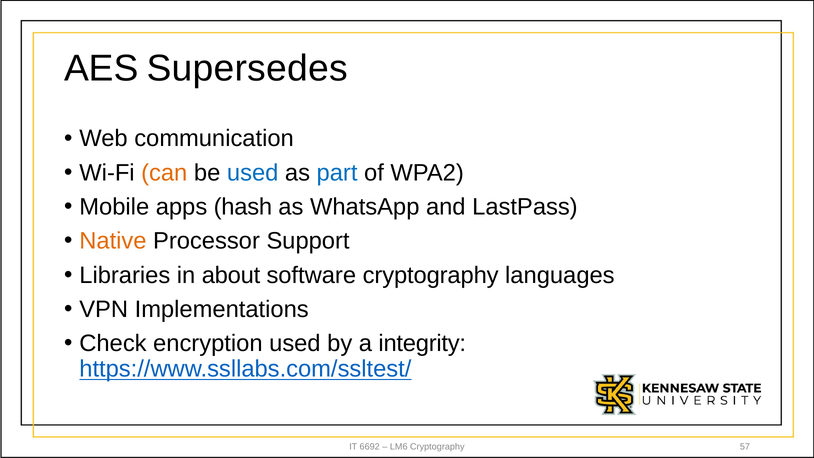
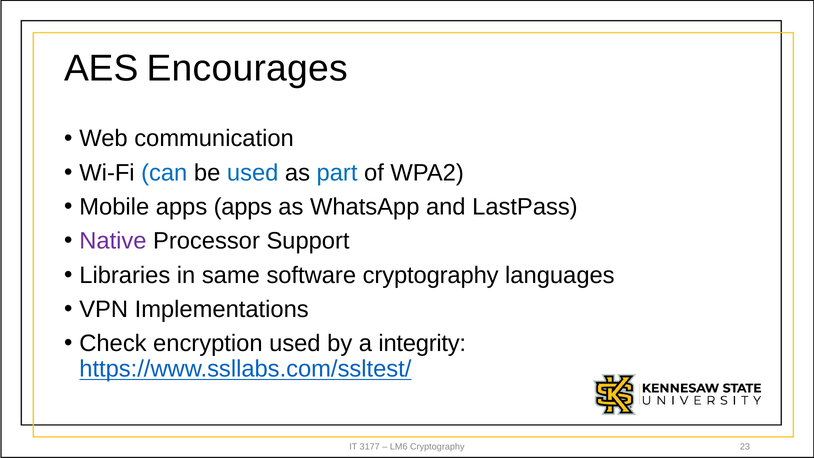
Supersedes: Supersedes -> Encourages
can colour: orange -> blue
apps hash: hash -> apps
Native colour: orange -> purple
about: about -> same
6692: 6692 -> 3177
57: 57 -> 23
